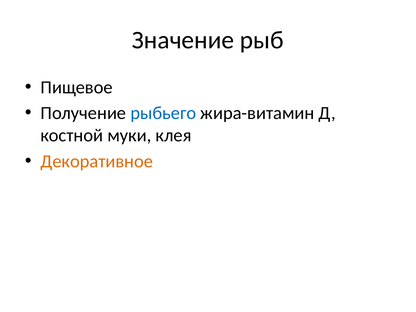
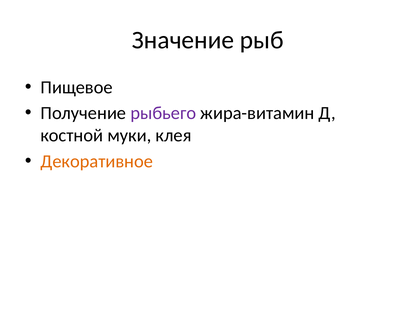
рыбьего colour: blue -> purple
